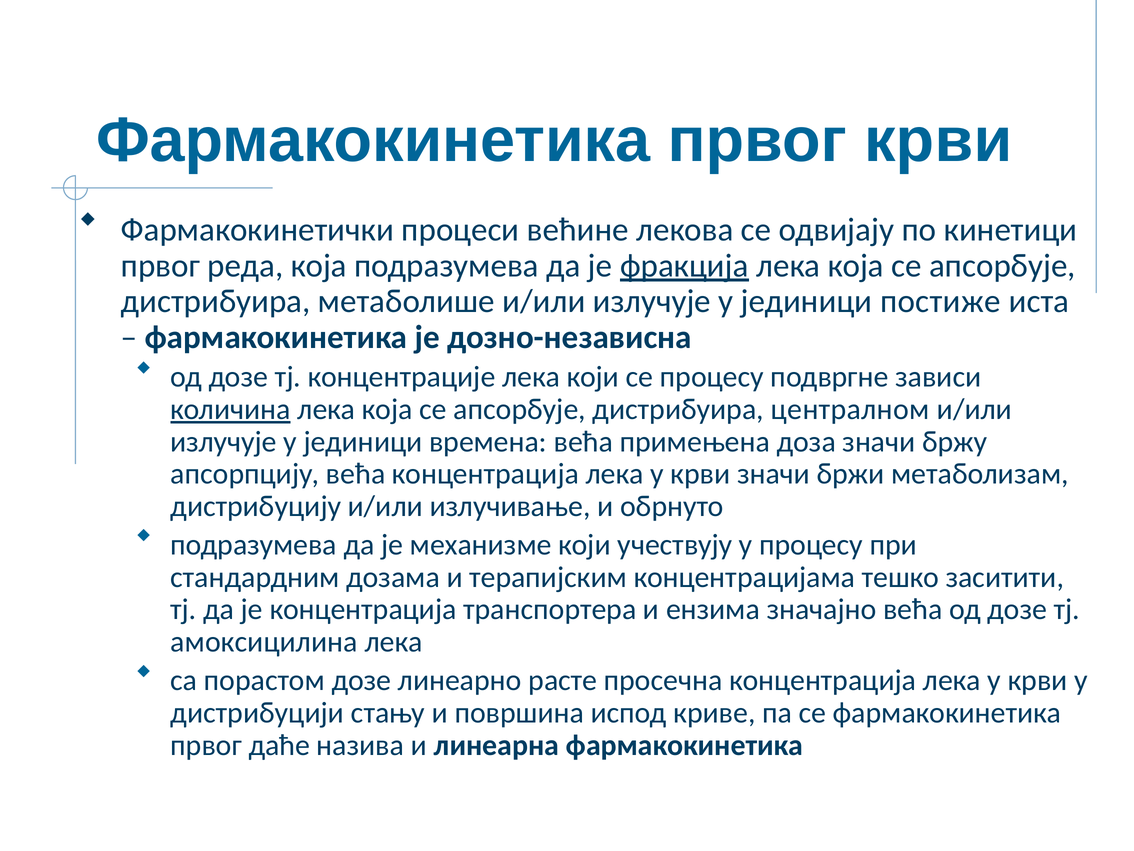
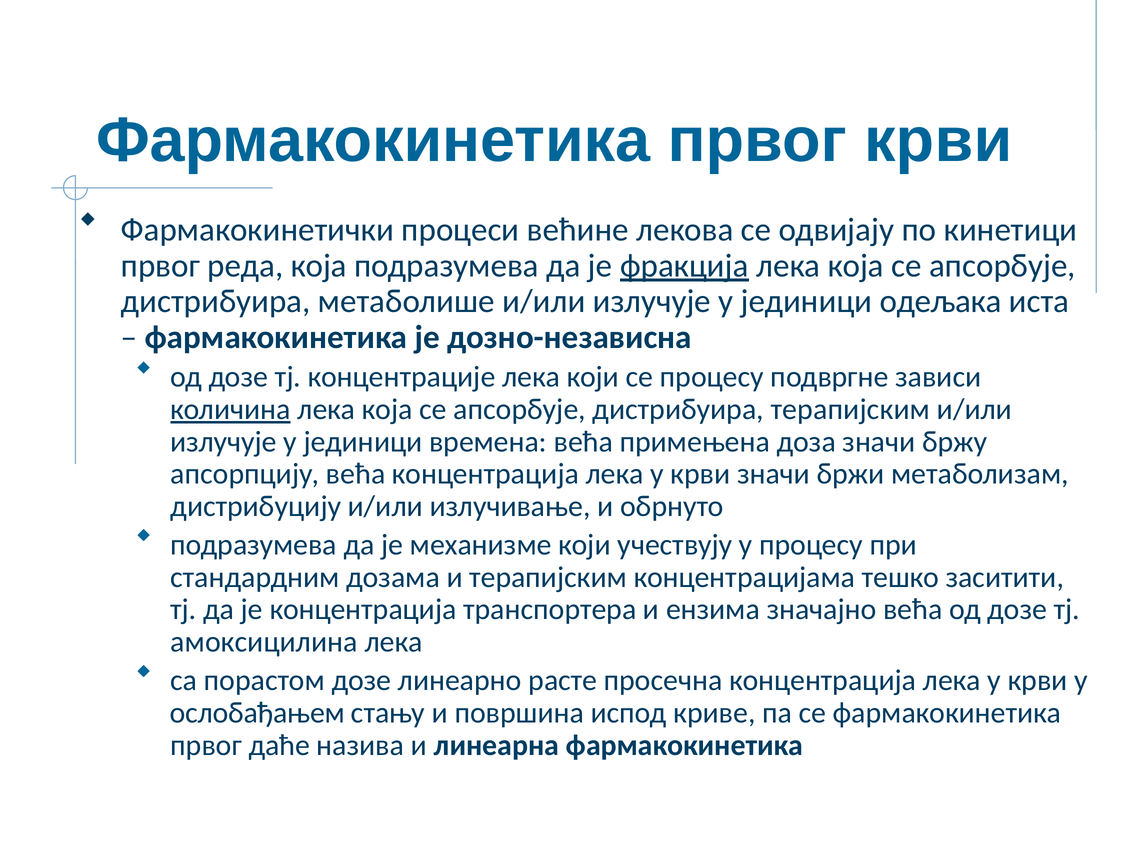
постиже: постиже -> одељака
дистрибуира централном: централном -> терапијским
дистрибуцији: дистрибуцији -> ослобађањем
